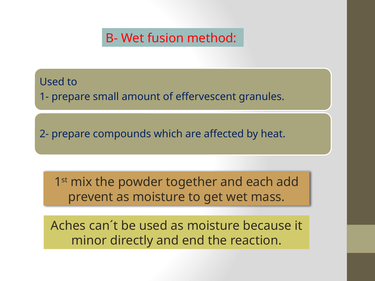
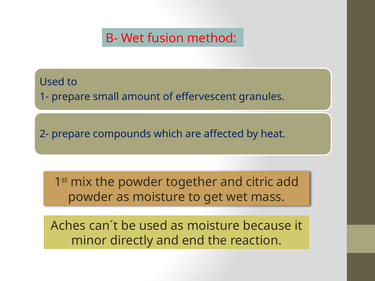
each: each -> citric
prevent at (91, 197): prevent -> powder
